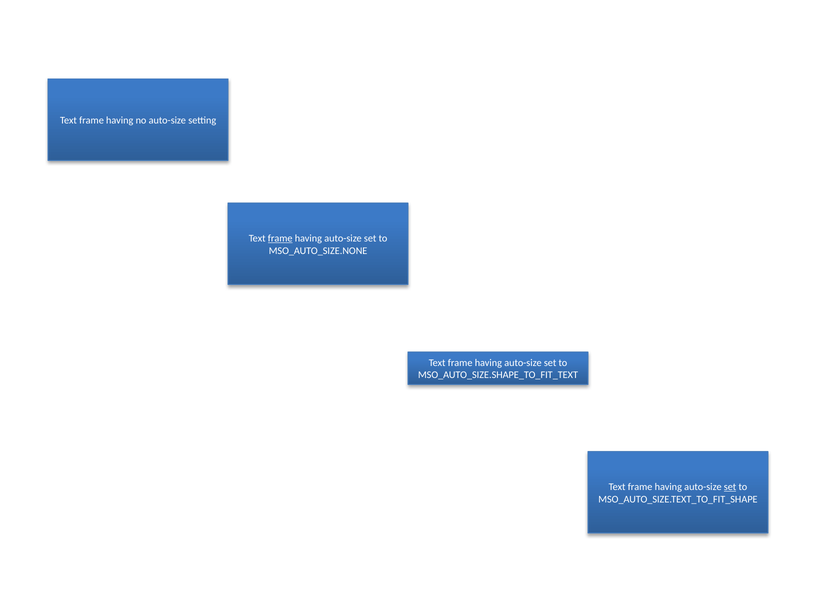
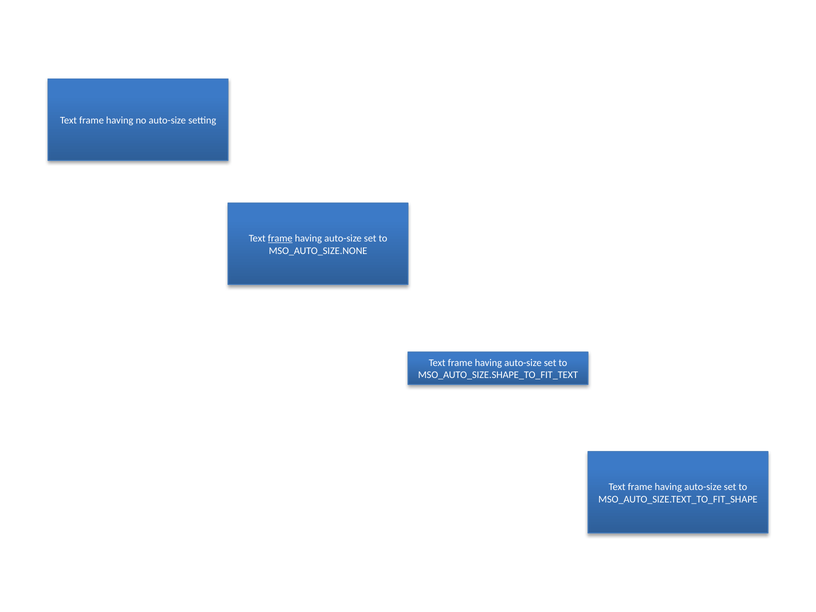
set at (730, 487) underline: present -> none
